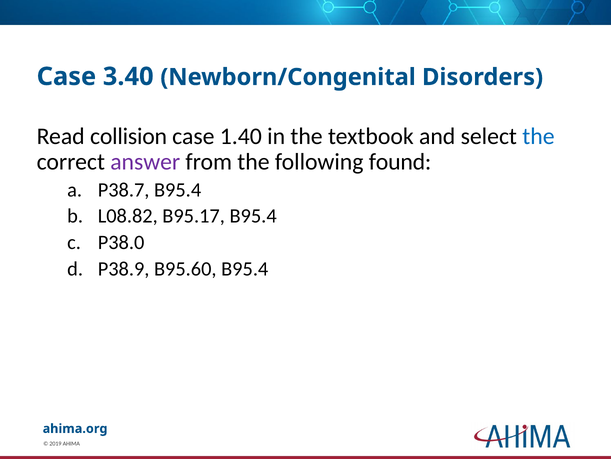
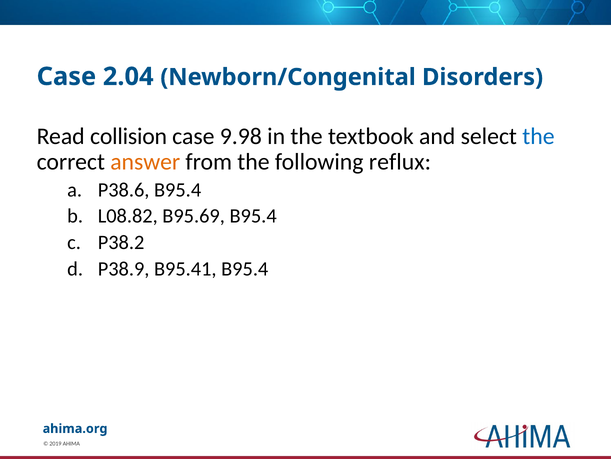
3.40: 3.40 -> 2.04
1.40: 1.40 -> 9.98
answer colour: purple -> orange
found: found -> reflux
P38.7: P38.7 -> P38.6
B95.17: B95.17 -> B95.69
P38.0: P38.0 -> P38.2
B95.60: B95.60 -> B95.41
